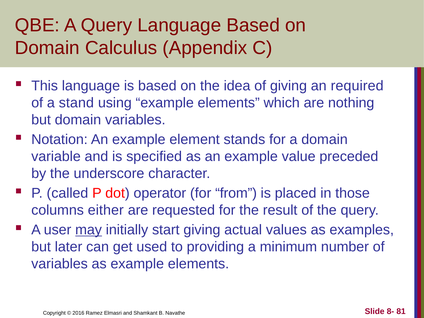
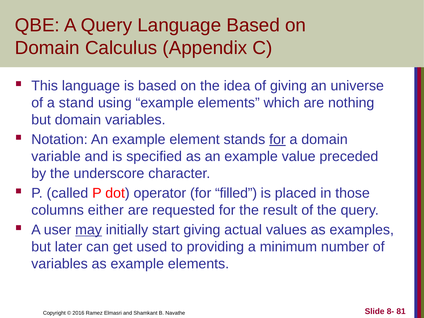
required: required -> universe
for at (277, 139) underline: none -> present
from: from -> filled
